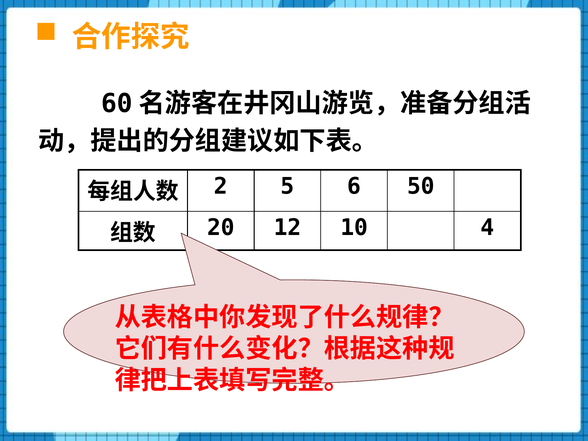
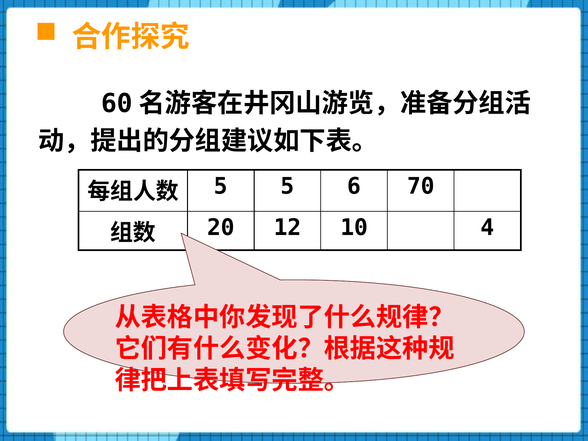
2 at (221, 186): 2 -> 5
50: 50 -> 70
